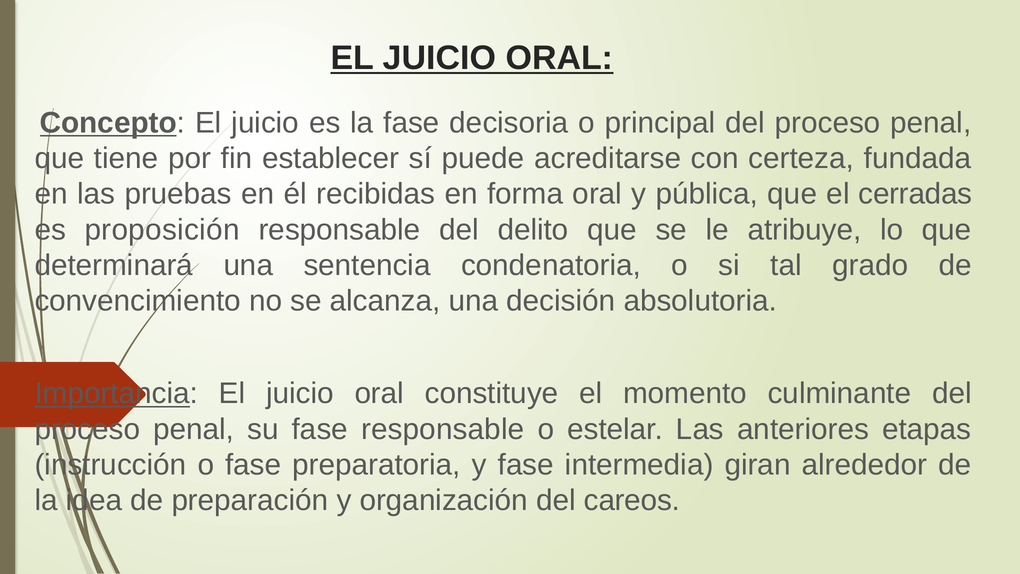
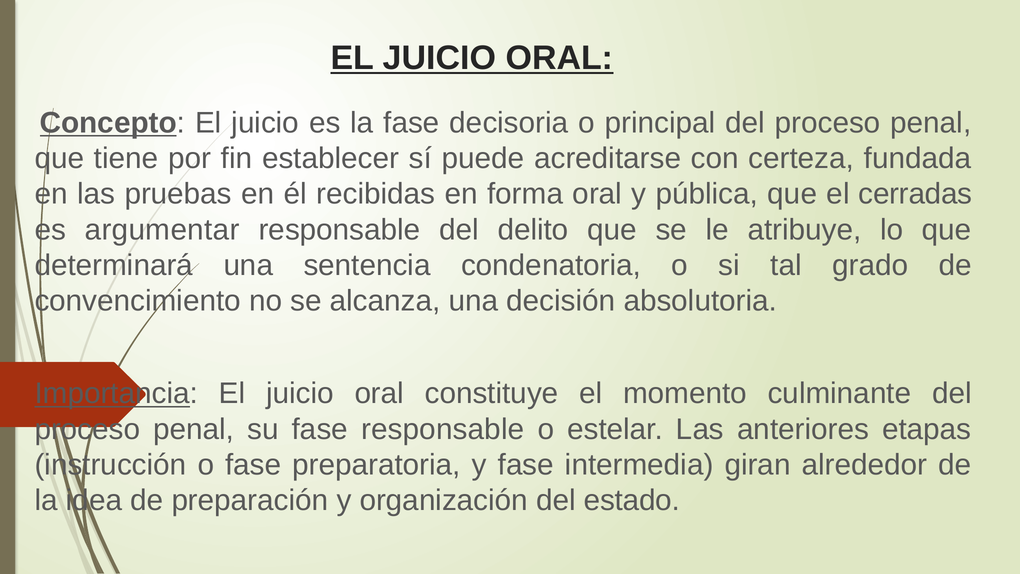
proposición: proposición -> argumentar
careos: careos -> estado
